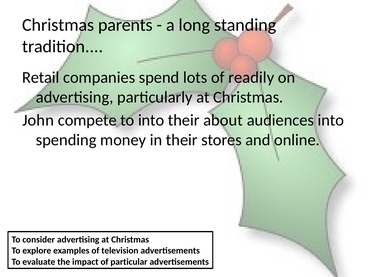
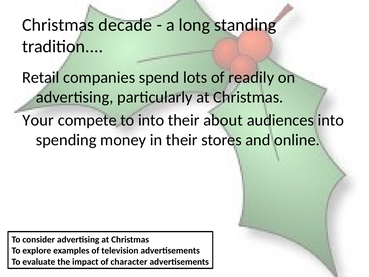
parents: parents -> decade
John: John -> Your
particular: particular -> character
